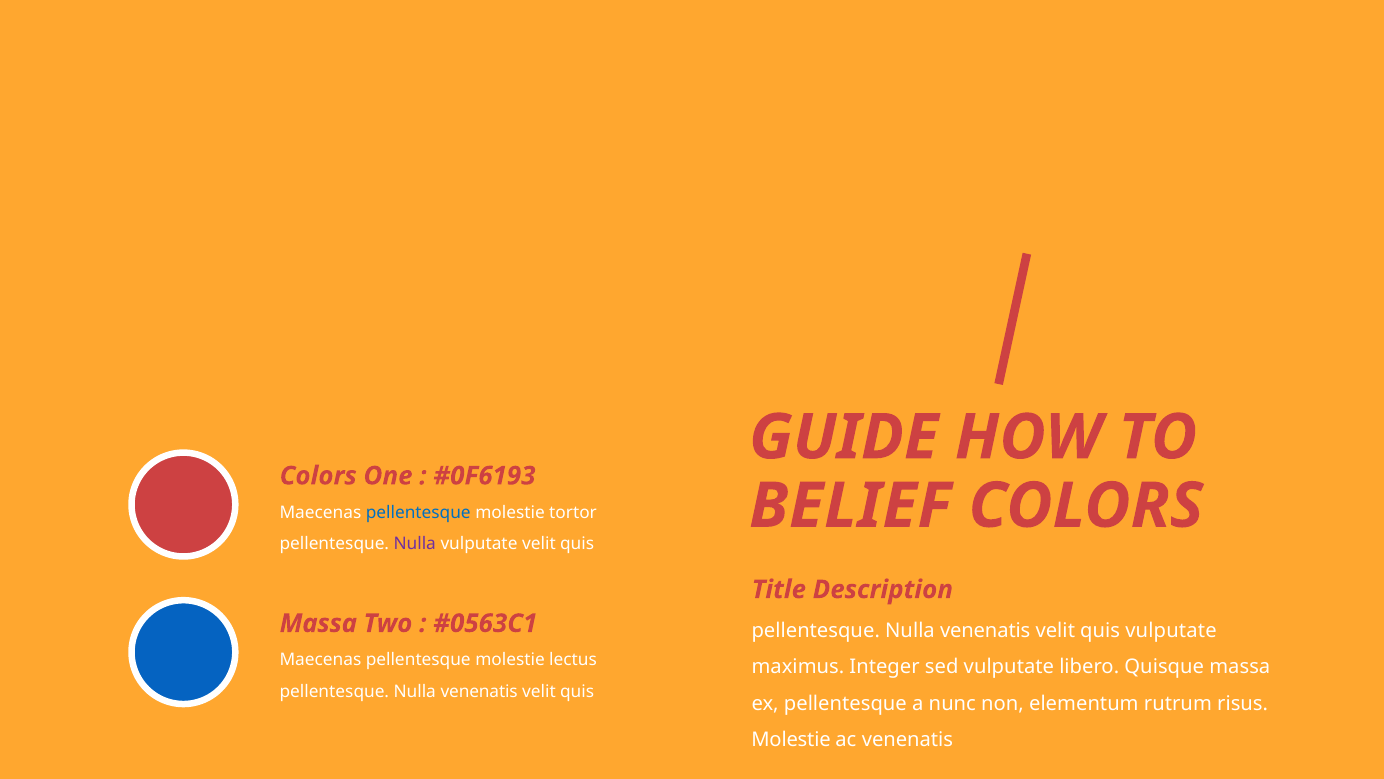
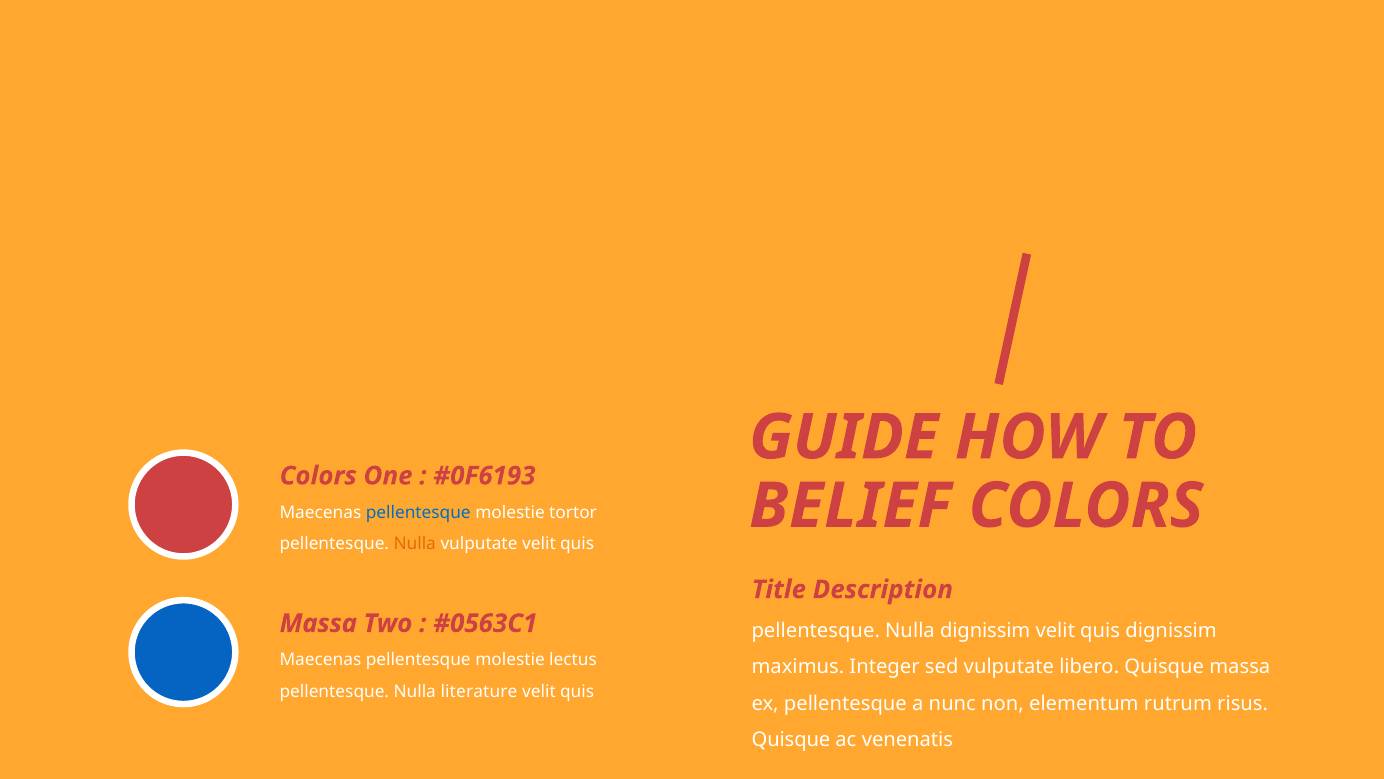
Nulla at (415, 543) colour: purple -> orange
venenatis at (985, 631): venenatis -> dignissim
quis vulputate: vulputate -> dignissim
venenatis at (479, 691): venenatis -> literature
Molestie at (791, 740): Molestie -> Quisque
